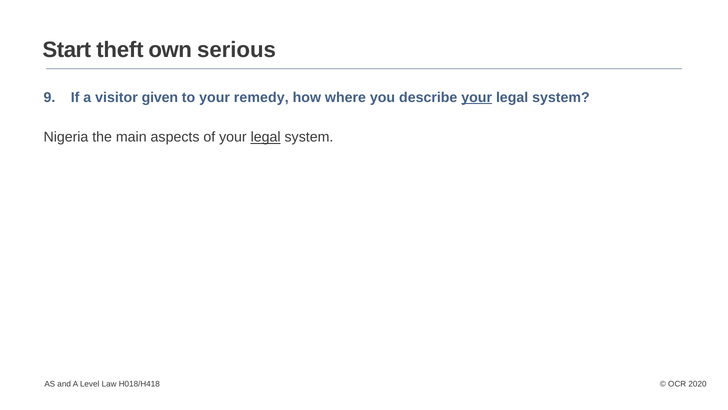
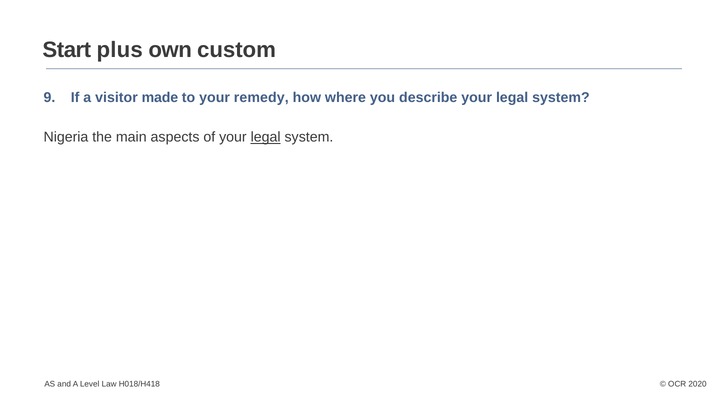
theft: theft -> plus
serious: serious -> custom
given: given -> made
your at (477, 97) underline: present -> none
